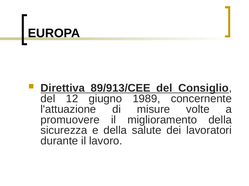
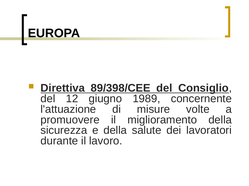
89/913/CEE: 89/913/CEE -> 89/398/CEE
